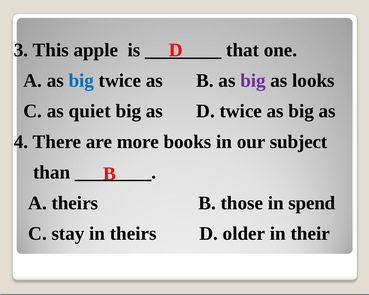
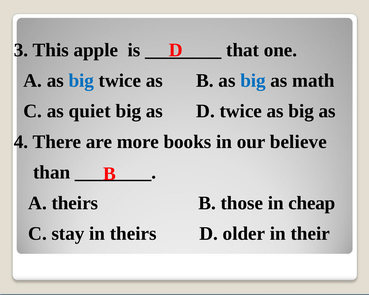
big at (253, 81) colour: purple -> blue
looks: looks -> math
subject: subject -> believe
spend: spend -> cheap
